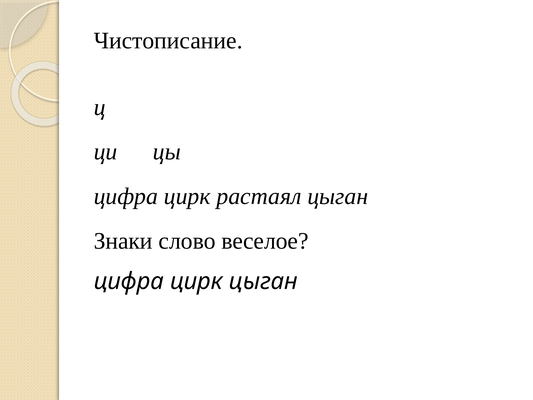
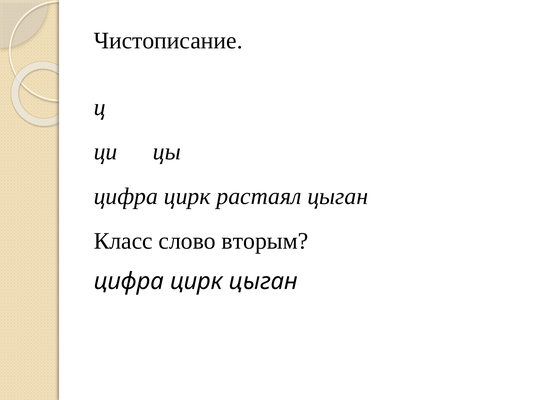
Знаки: Знаки -> Класс
веселое: веселое -> вторым
